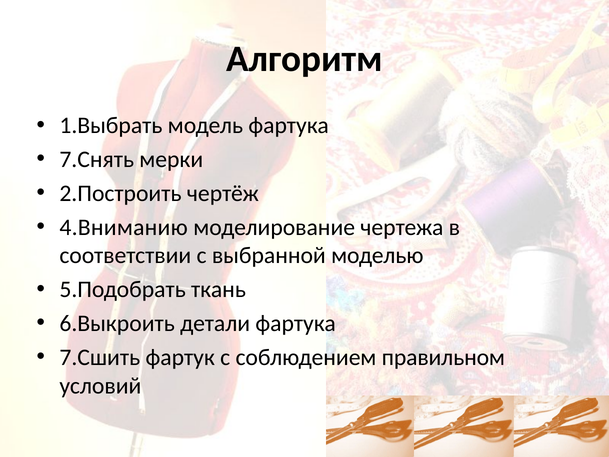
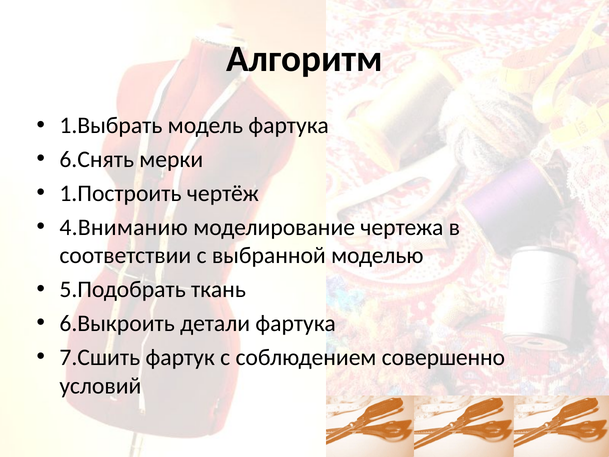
7.Снять: 7.Снять -> 6.Снять
2.Построить: 2.Построить -> 1.Построить
правильном: правильном -> совершенно
